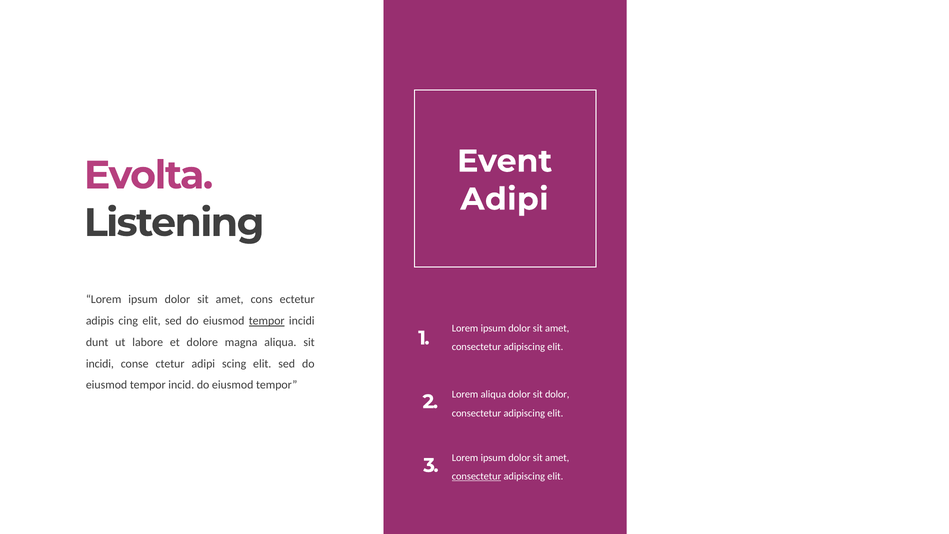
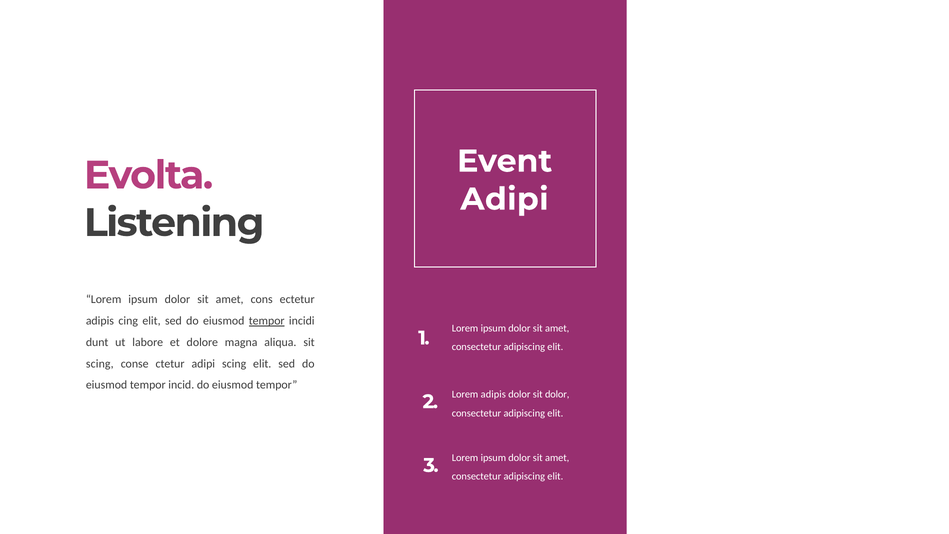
incidi at (100, 364): incidi -> scing
Lorem aliqua: aliqua -> adipis
consectetur at (477, 476) underline: present -> none
